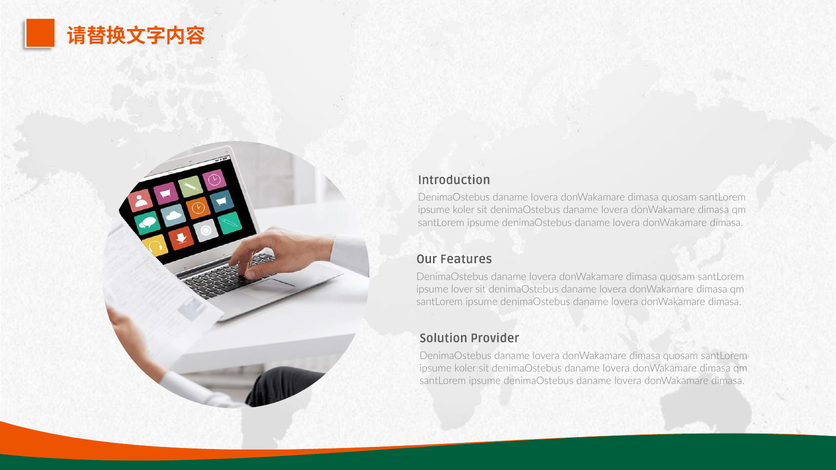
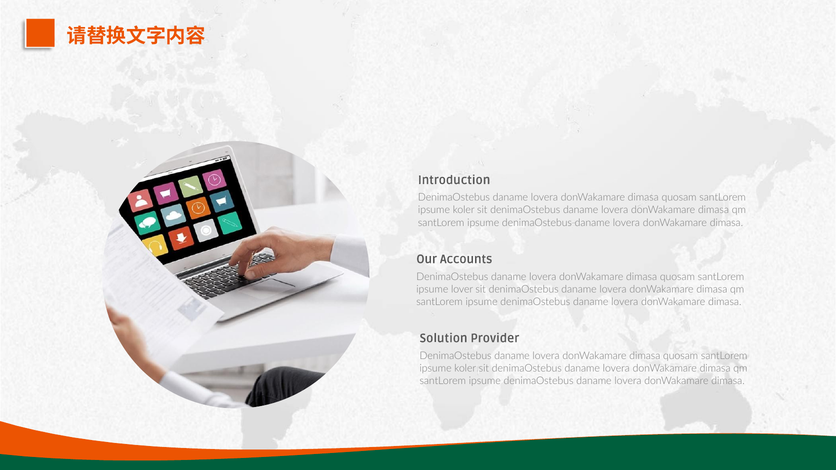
Features: Features -> Accounts
